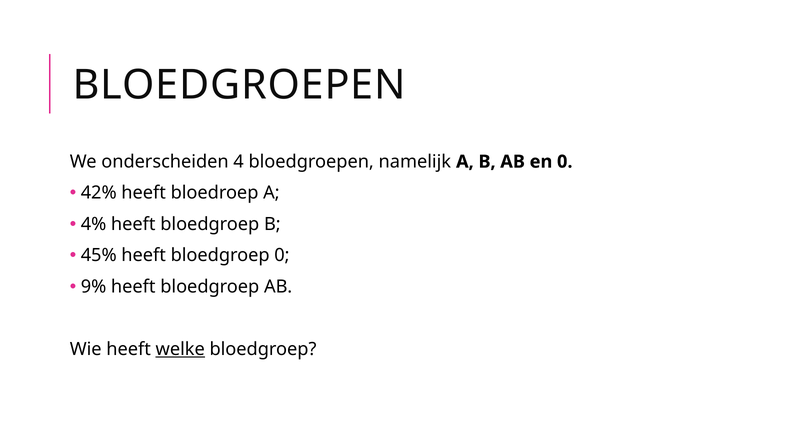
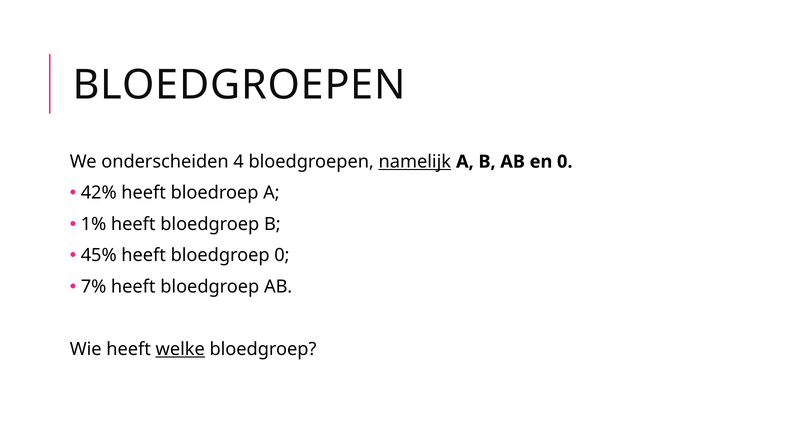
namelijk underline: none -> present
4%: 4% -> 1%
9%: 9% -> 7%
